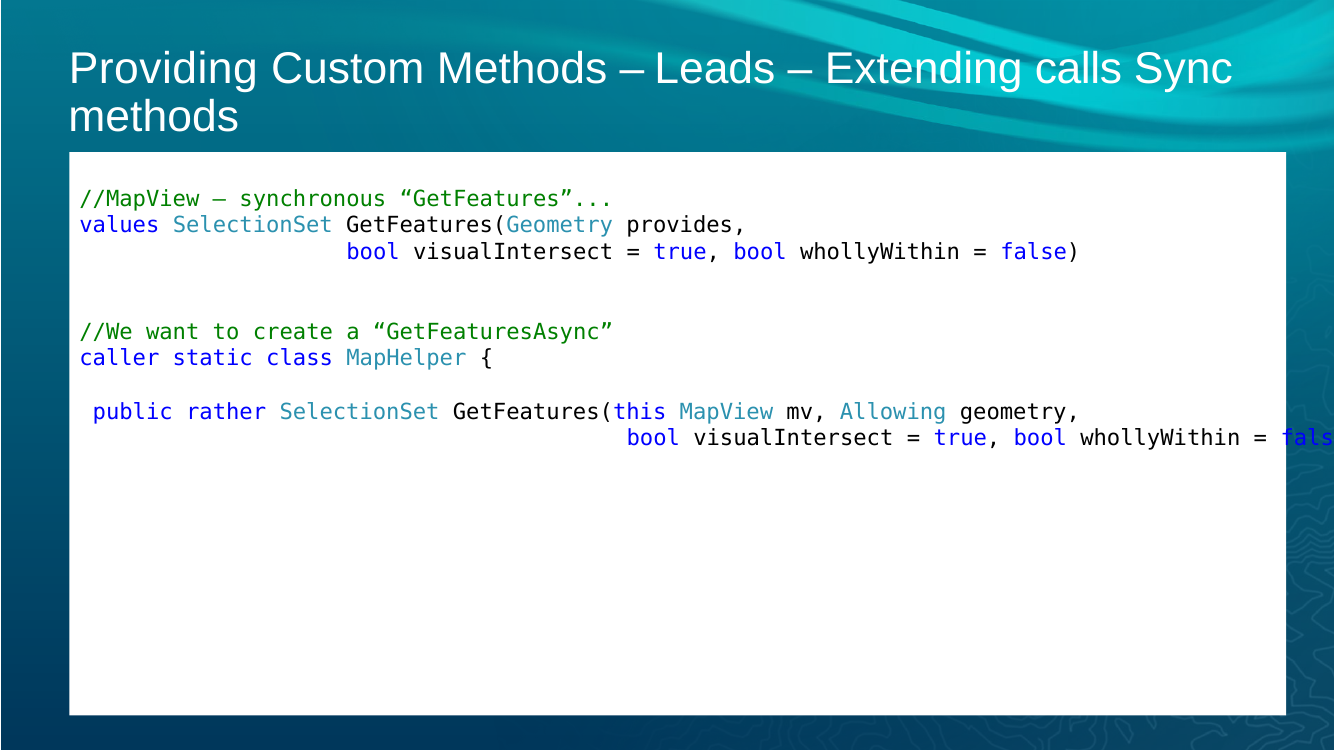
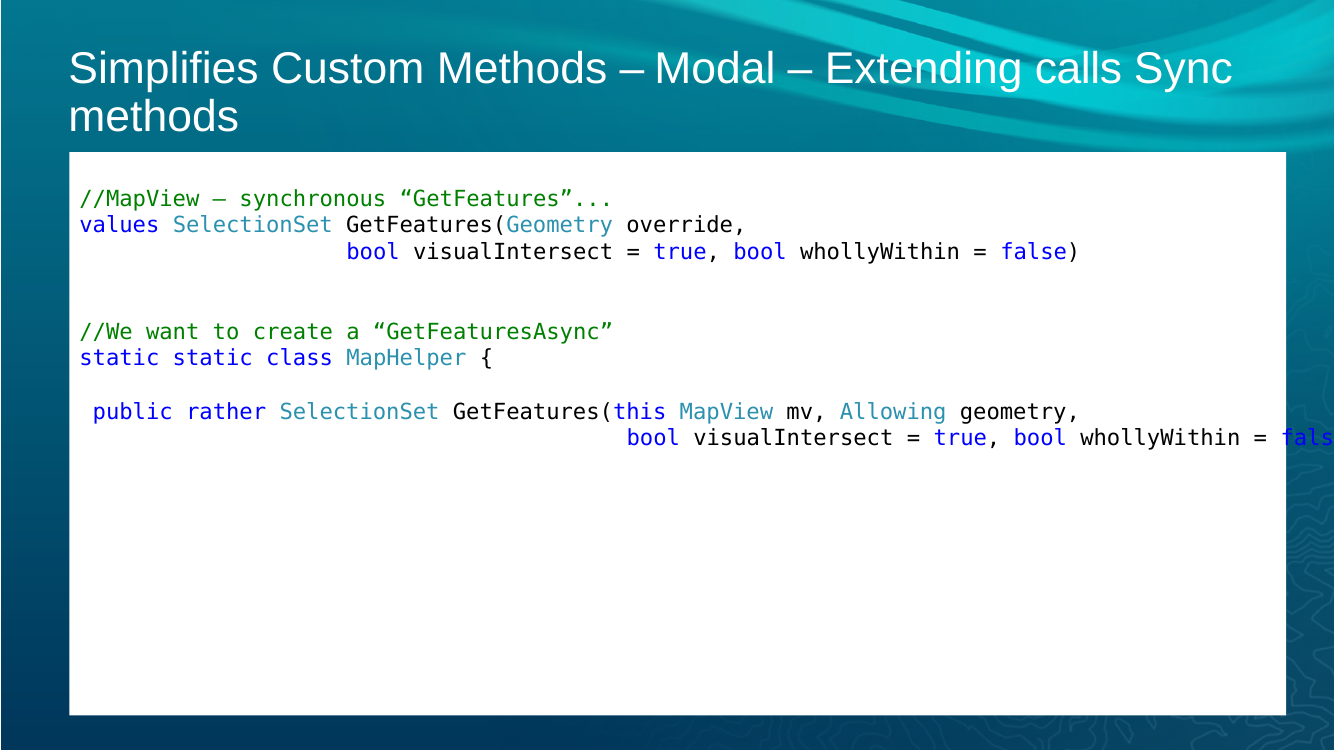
Providing: Providing -> Simplifies
Leads: Leads -> Modal
provides: provides -> override
caller at (119, 359): caller -> static
